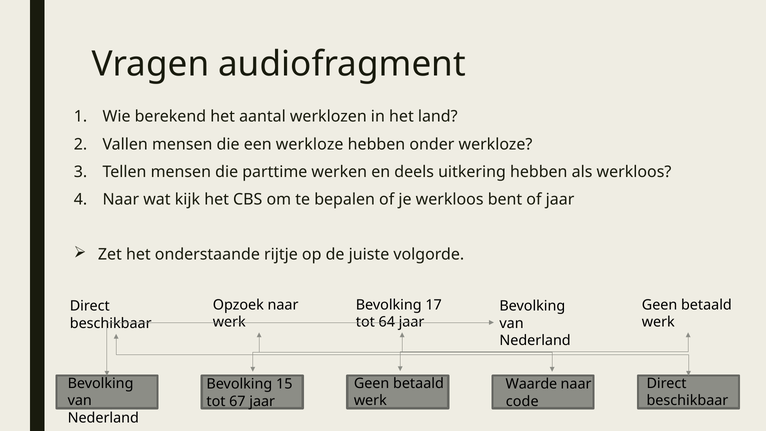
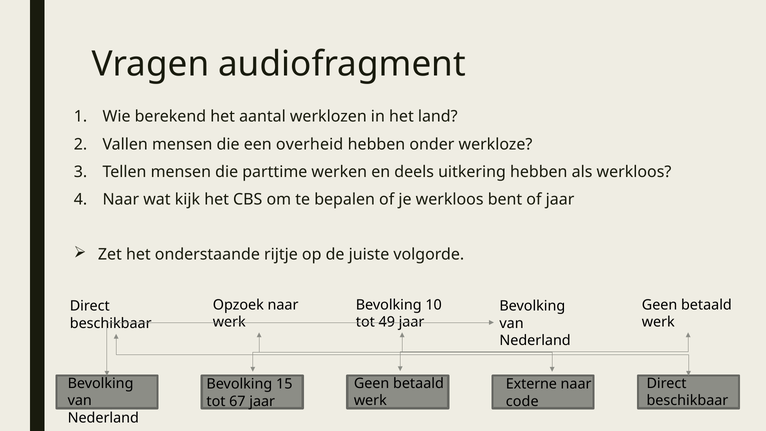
een werkloze: werkloze -> overheid
17: 17 -> 10
64: 64 -> 49
Waarde: Waarde -> Externe
